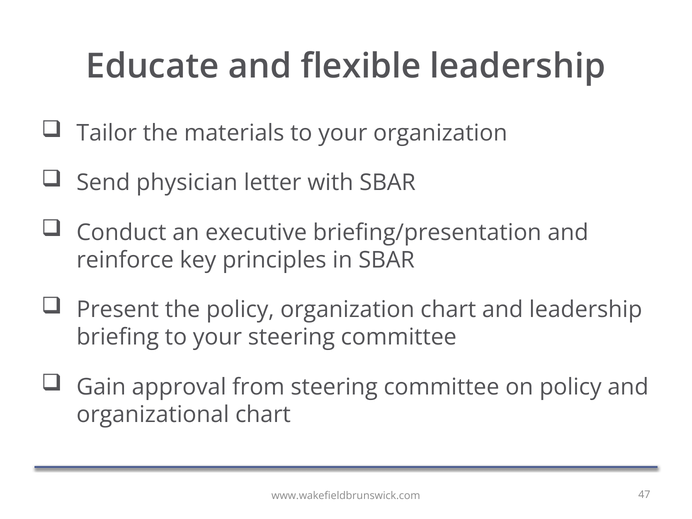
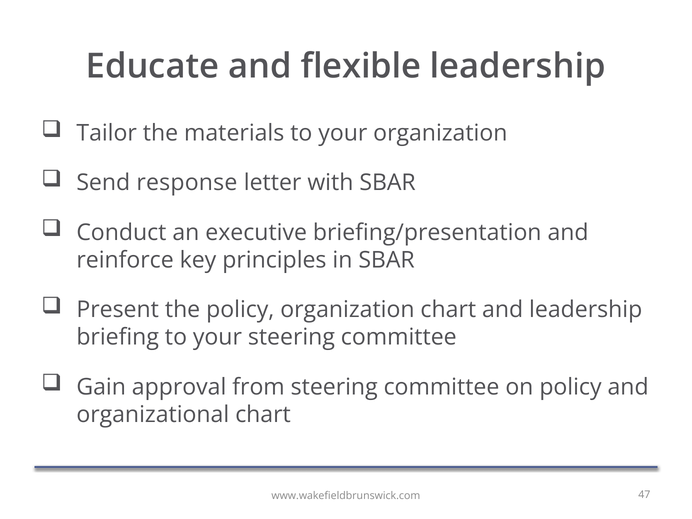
physician: physician -> response
